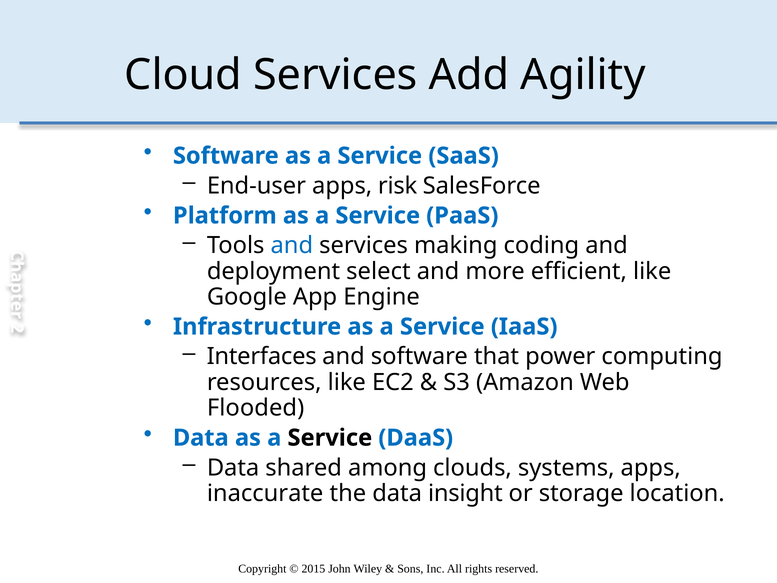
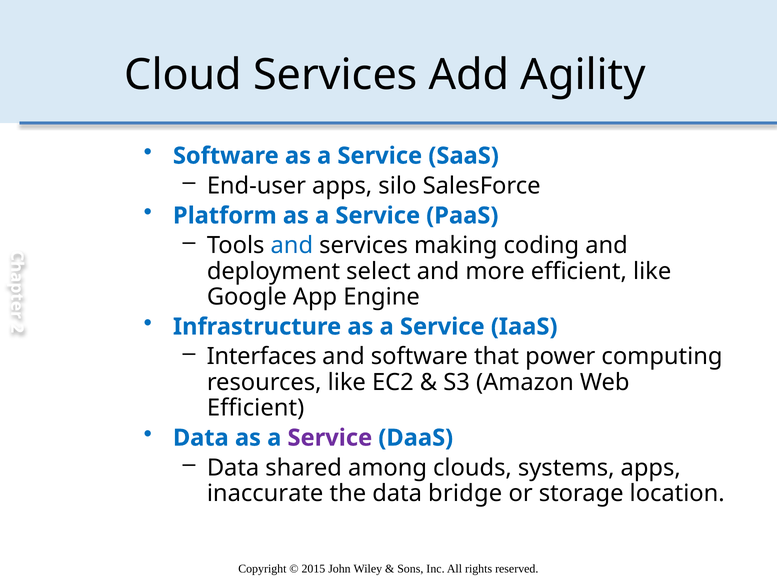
risk: risk -> silo
Flooded at (256, 408): Flooded -> Efficient
Service at (330, 438) colour: black -> purple
insight: insight -> bridge
